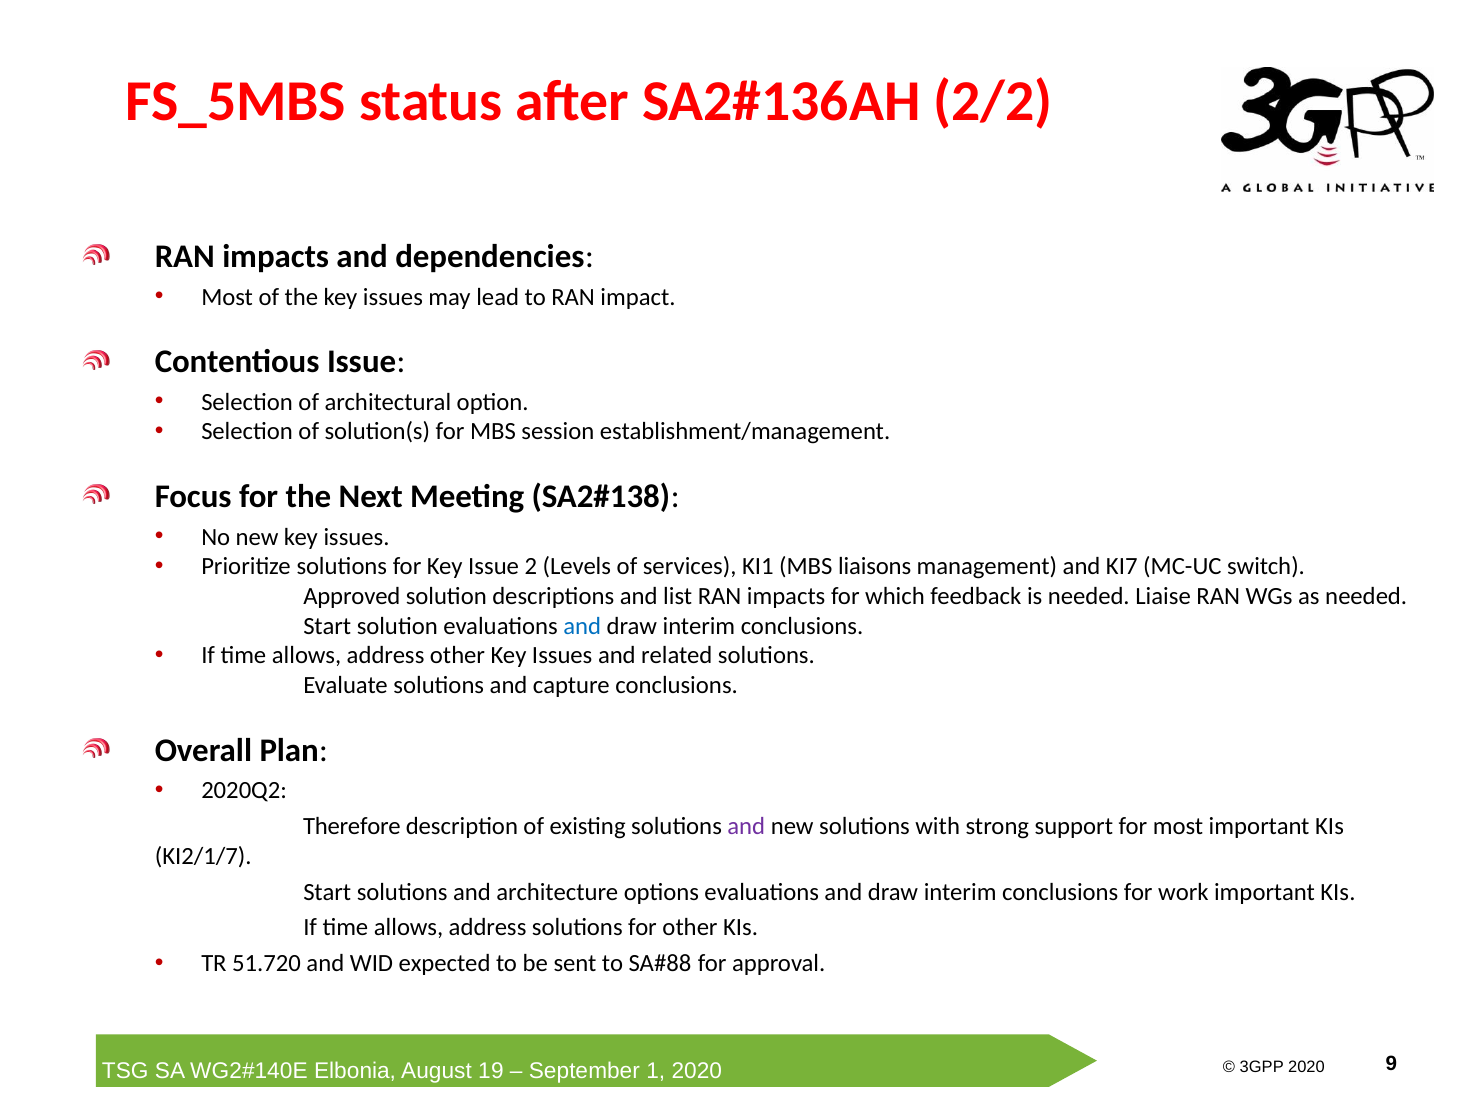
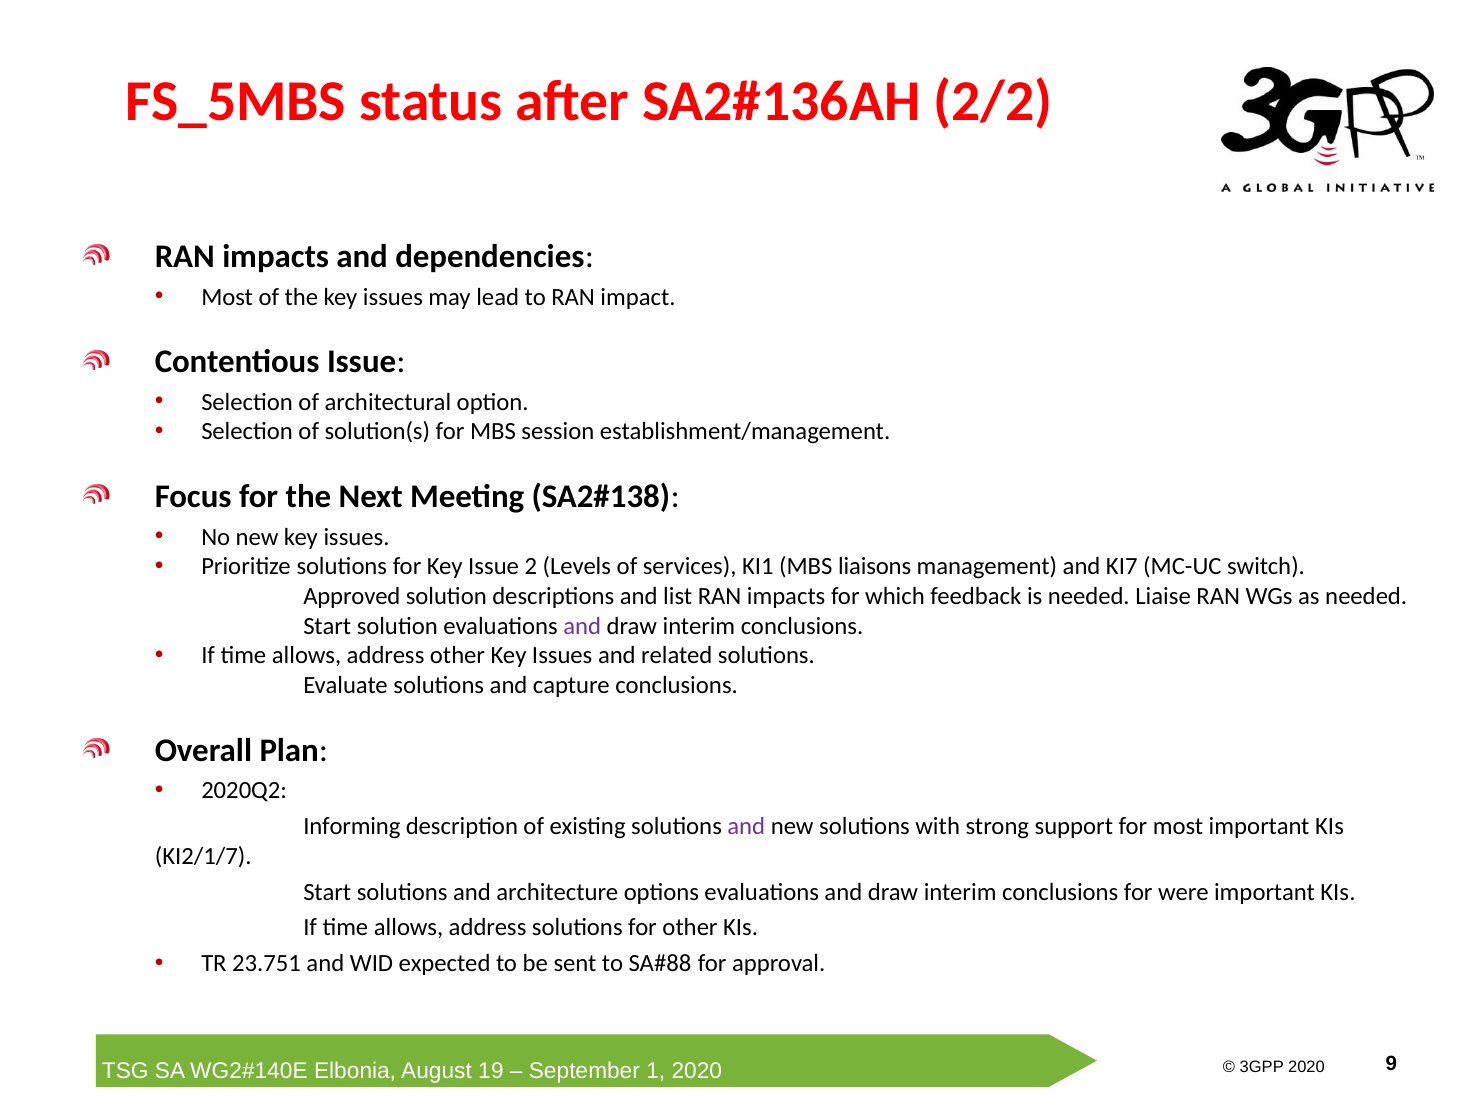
and at (582, 626) colour: blue -> purple
Therefore: Therefore -> Informing
work: work -> were
51.720: 51.720 -> 23.751
